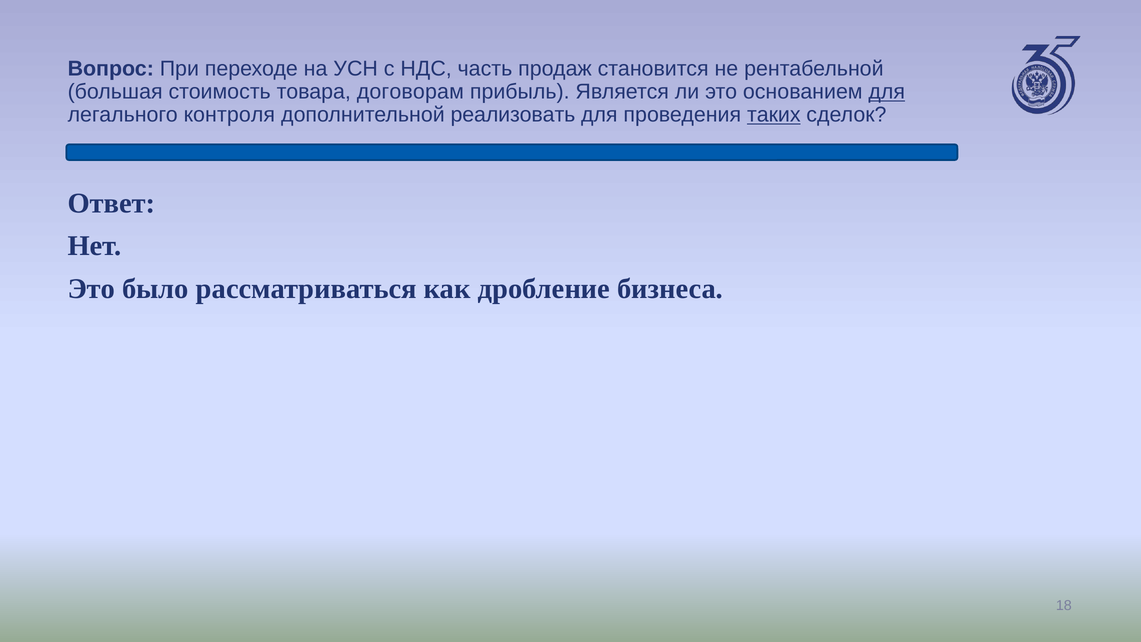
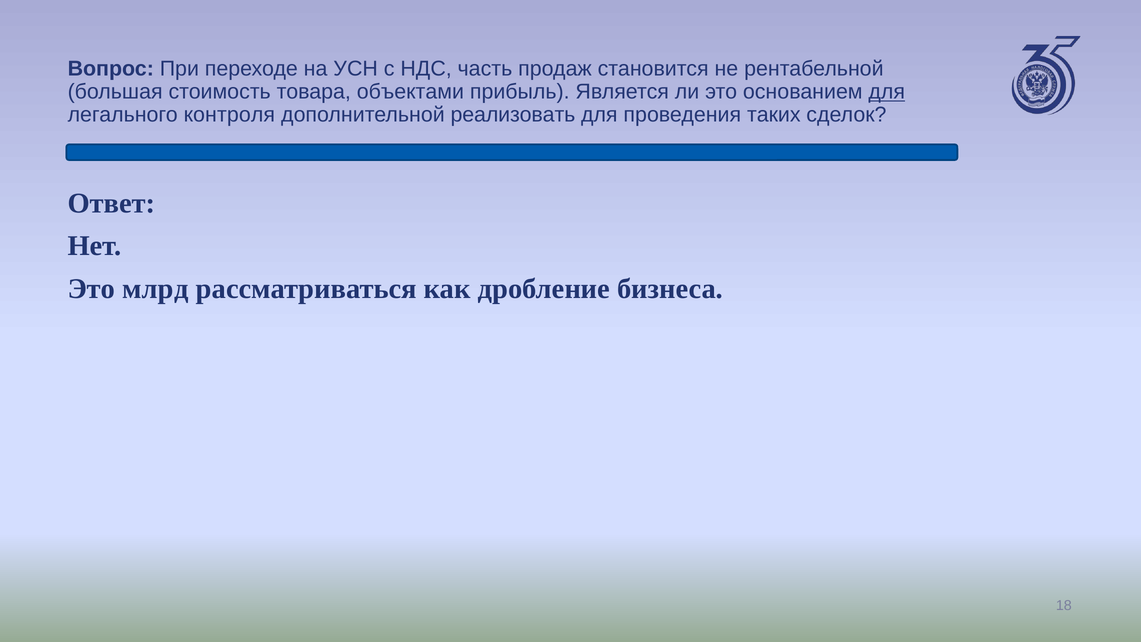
договорам: договорам -> объектами
таких underline: present -> none
было: было -> млрд
